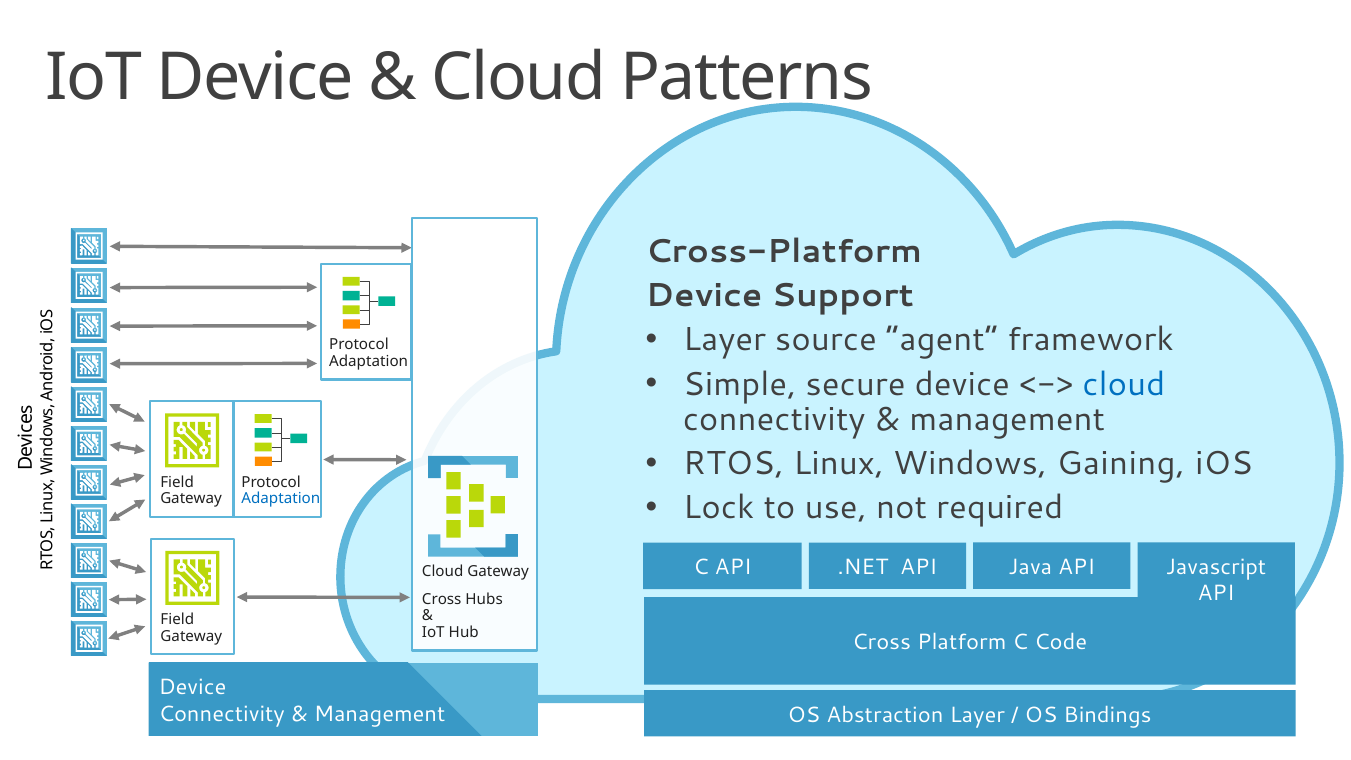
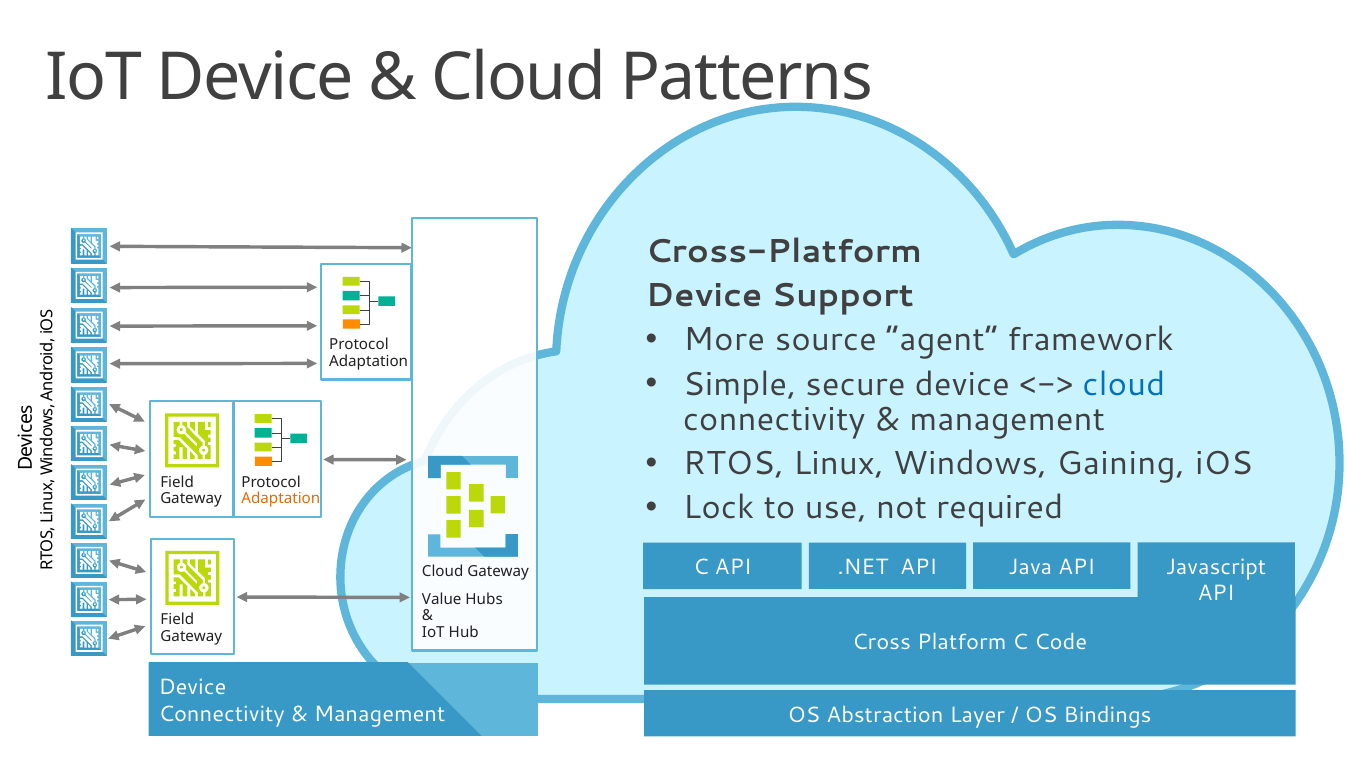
Layer at (724, 340): Layer -> More
Adaptation at (281, 499) colour: blue -> orange
Cross at (442, 599): Cross -> Value
